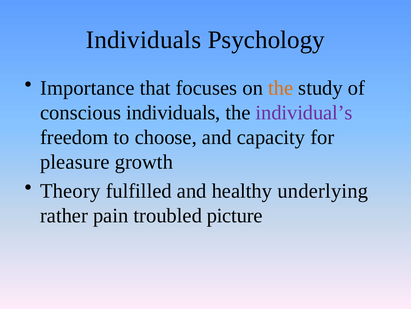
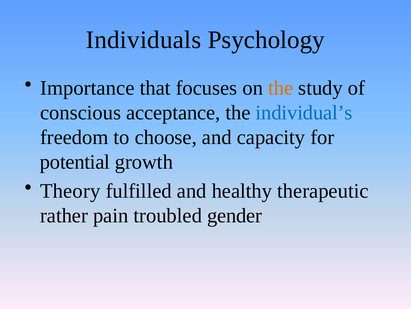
conscious individuals: individuals -> acceptance
individual’s colour: purple -> blue
pleasure: pleasure -> potential
underlying: underlying -> therapeutic
picture: picture -> gender
